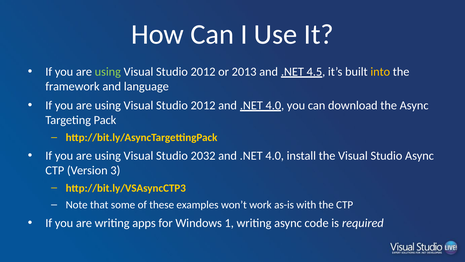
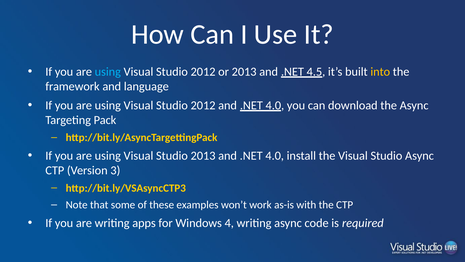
using at (108, 72) colour: light green -> light blue
Studio 2032: 2032 -> 2013
1: 1 -> 4
